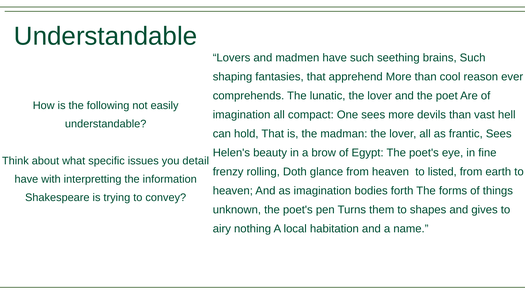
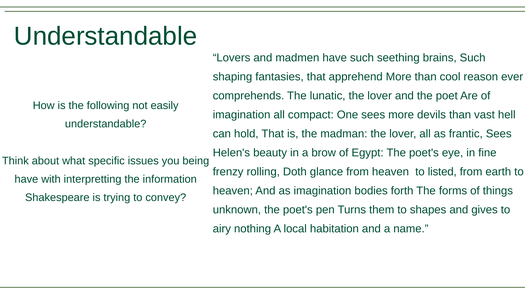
detail: detail -> being
